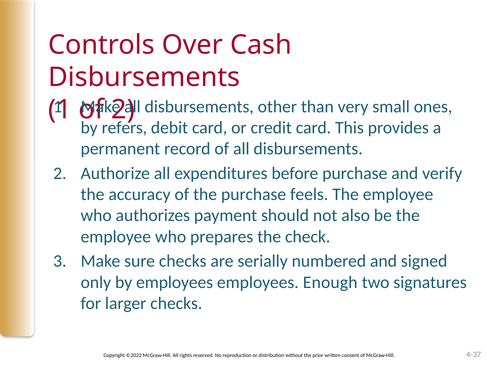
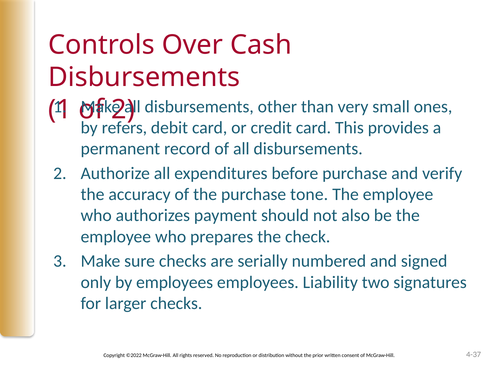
feels: feels -> tone
Enough: Enough -> Liability
